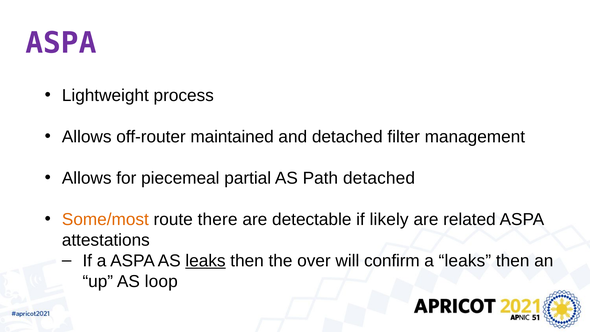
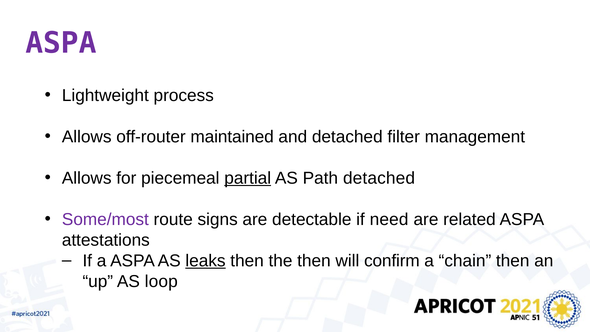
partial underline: none -> present
Some/most colour: orange -> purple
there: there -> signs
likely: likely -> need
the over: over -> then
a leaks: leaks -> chain
